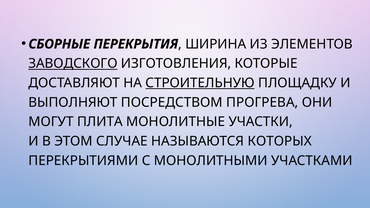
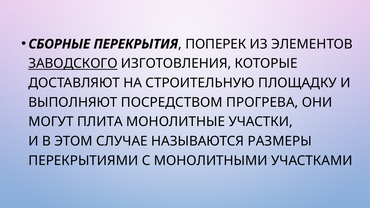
ШИРИНА: ШИРИНА -> ПОПЕРЕК
СТРОИТЕЛЬНУЮ underline: present -> none
КОТОРЫХ: КОТОРЫХ -> РАЗМЕРЫ
